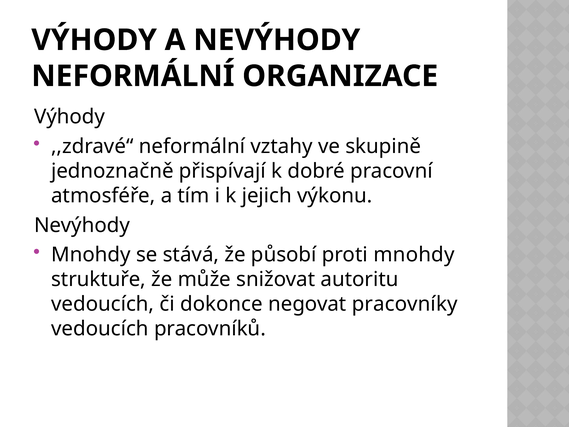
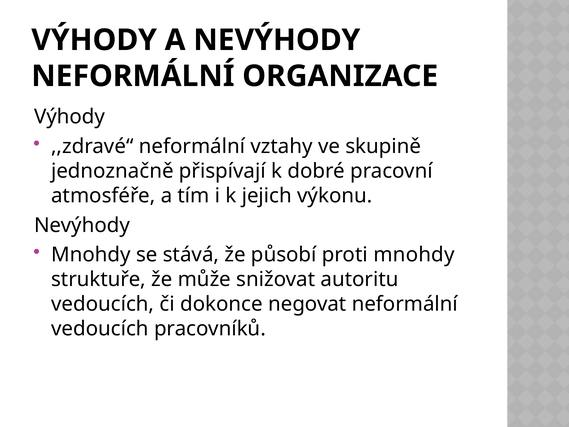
negovat pracovníky: pracovníky -> neformální
